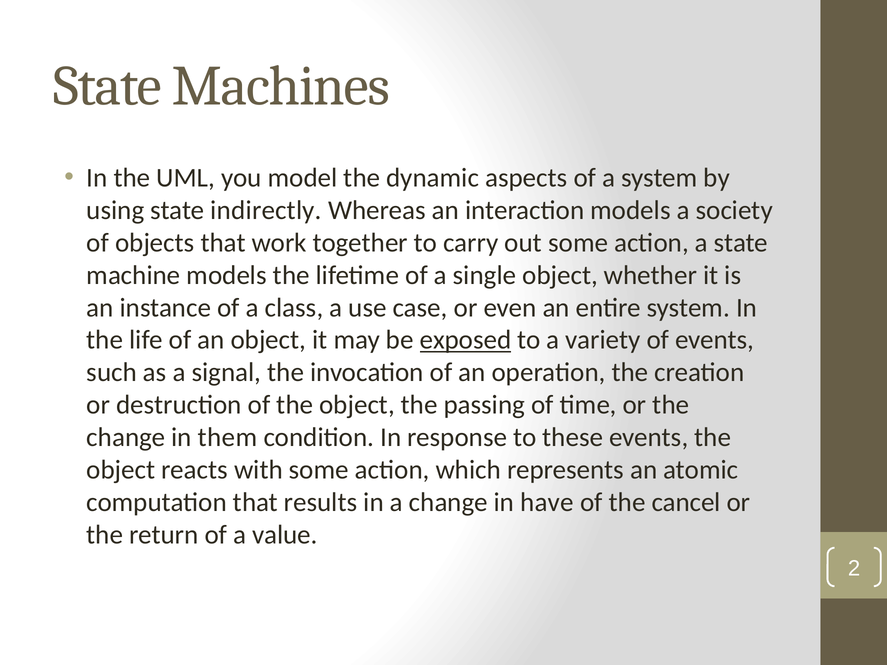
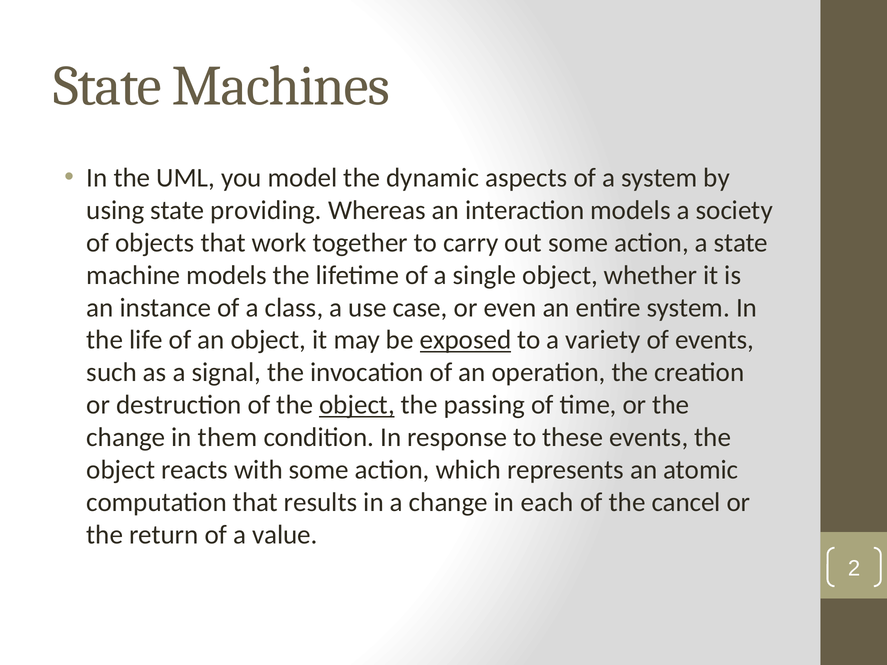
indirectly: indirectly -> providing
object at (357, 405) underline: none -> present
have: have -> each
